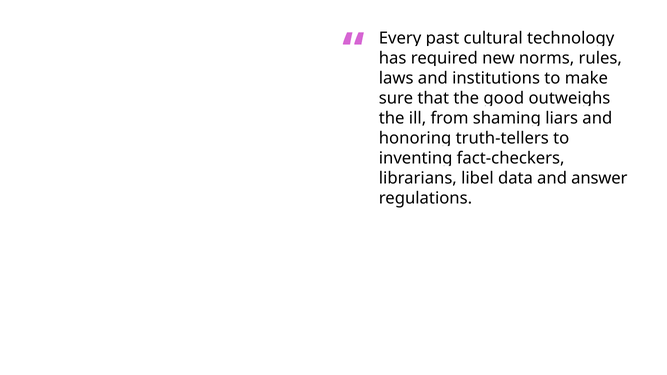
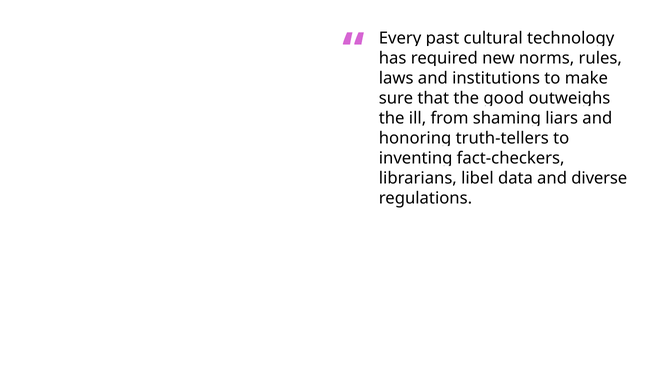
answer: answer -> diverse
